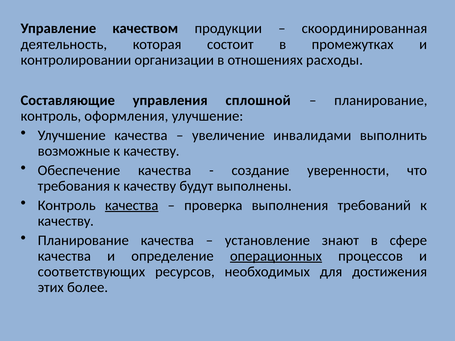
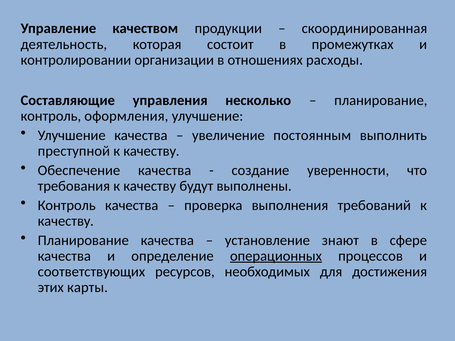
сплошной: сплошной -> несколько
инвалидами: инвалидами -> постоянным
возможные: возможные -> преступной
качества at (132, 205) underline: present -> none
более: более -> карты
